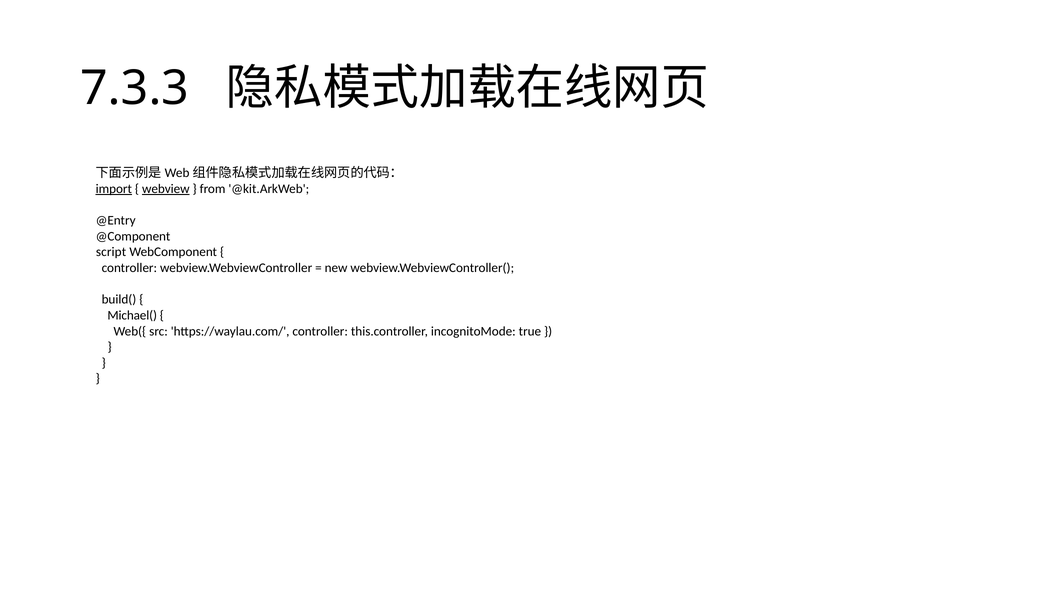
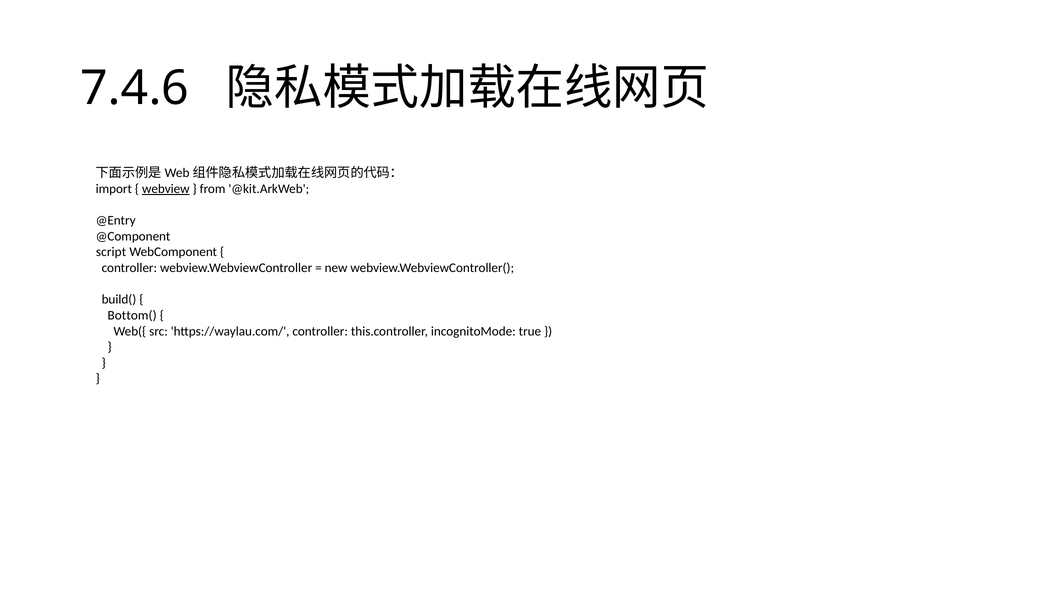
7.3.3: 7.3.3 -> 7.4.6
import underline: present -> none
Michael(: Michael( -> Bottom(
